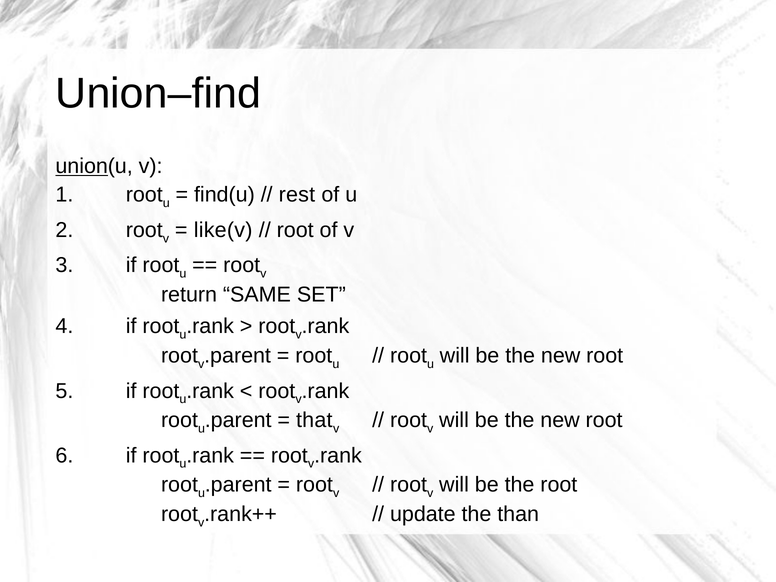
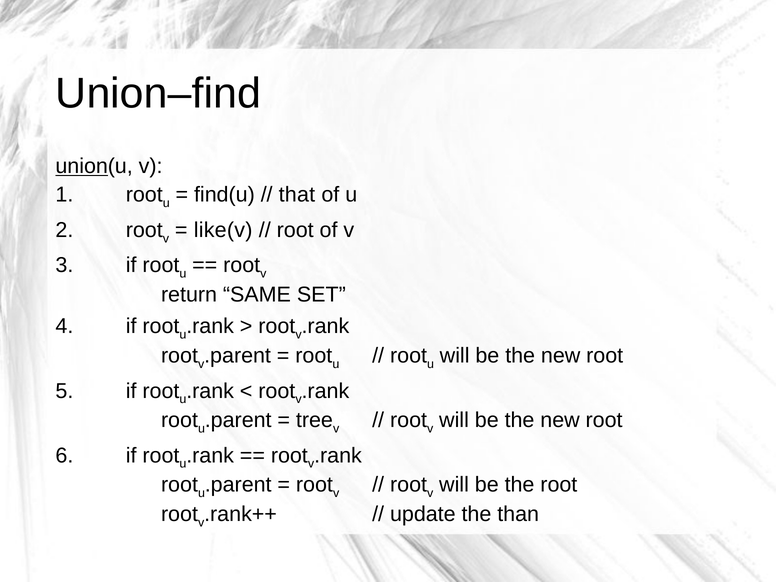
rest: rest -> that
that: that -> tree
